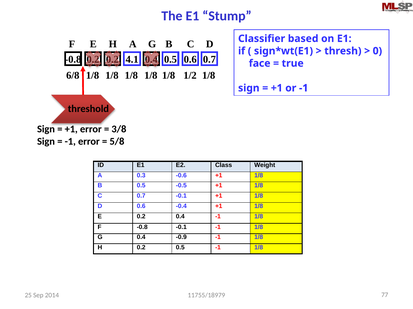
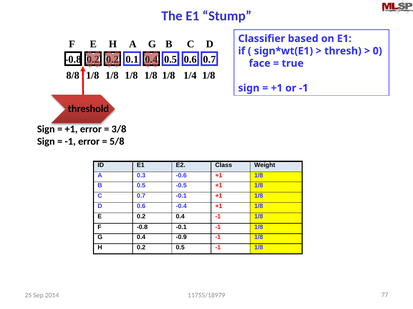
4.1: 4.1 -> 0.1
6/8: 6/8 -> 8/8
1/2: 1/2 -> 1/4
